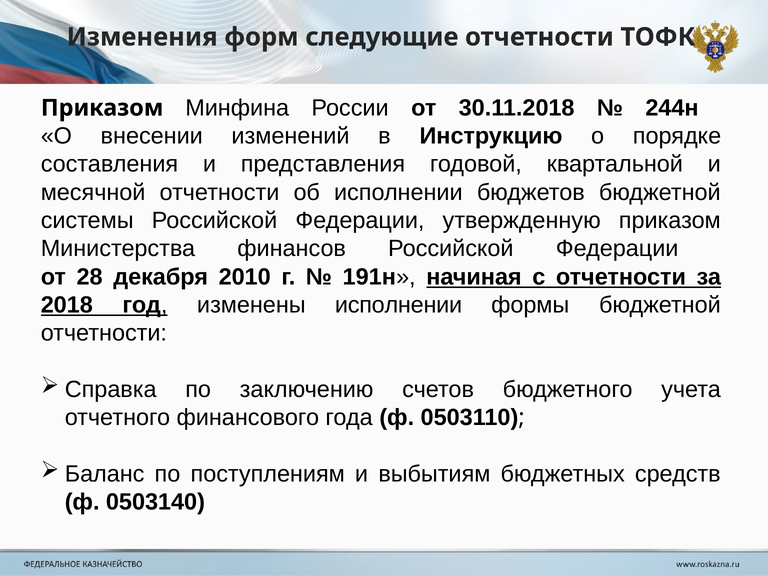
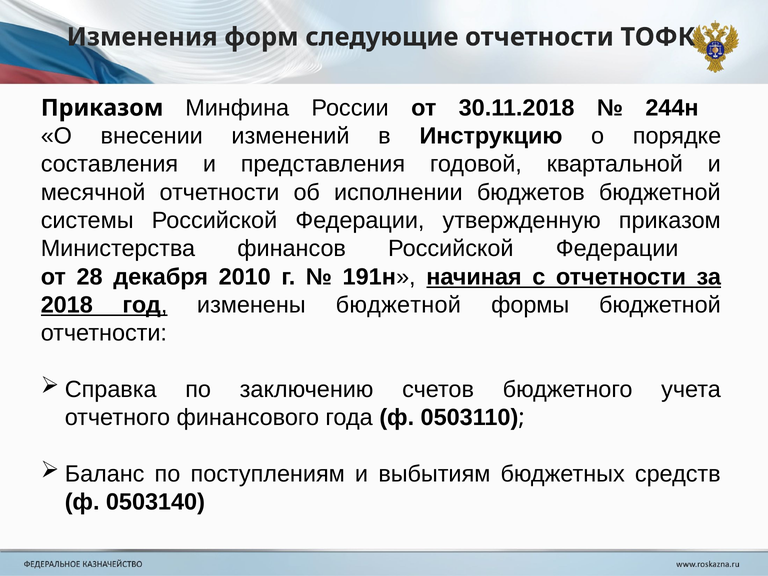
изменены исполнении: исполнении -> бюджетной
